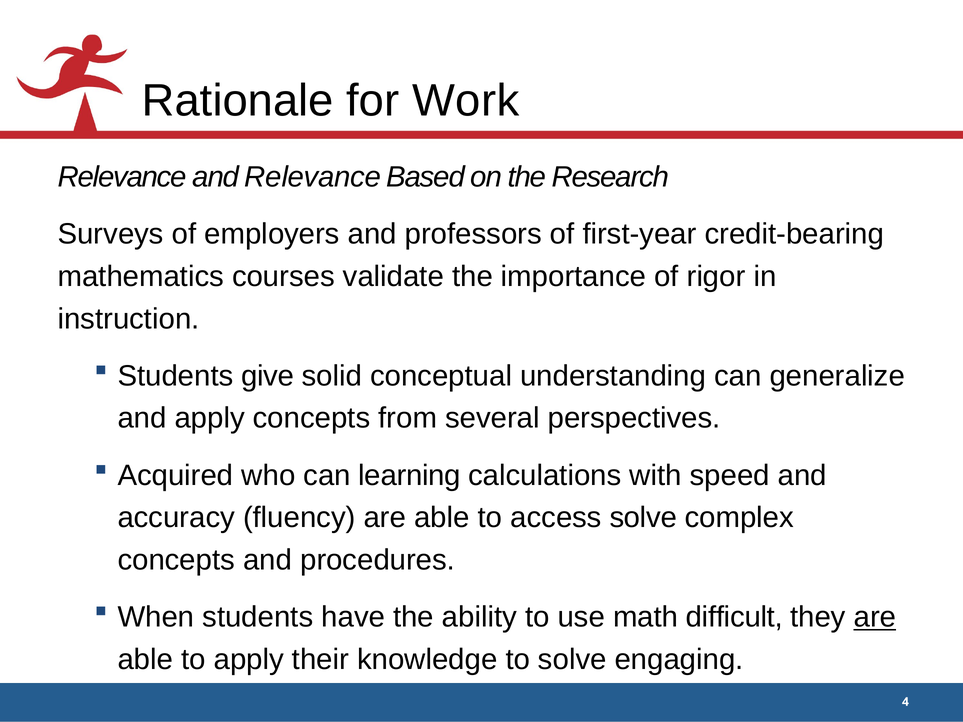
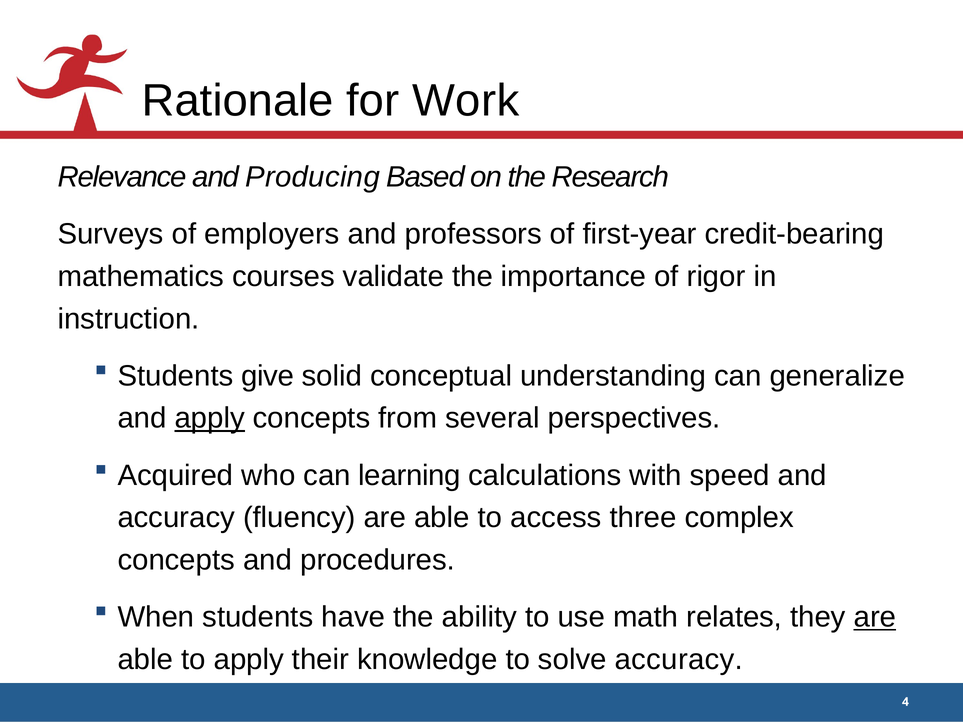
and Relevance: Relevance -> Producing
apply at (210, 418) underline: none -> present
access solve: solve -> three
difficult: difficult -> relates
solve engaging: engaging -> accuracy
